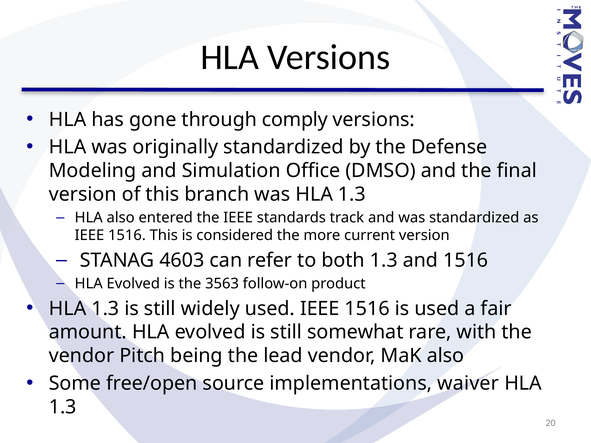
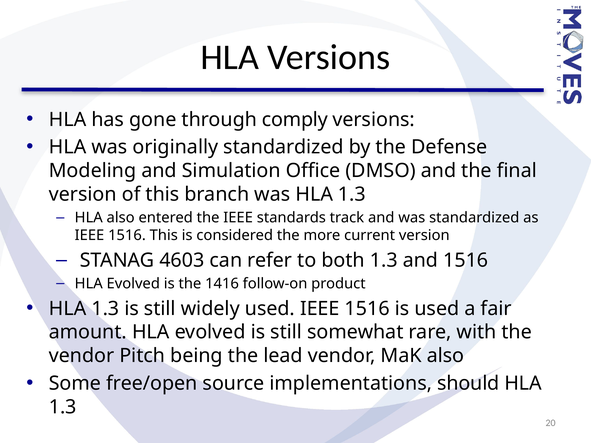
3563: 3563 -> 1416
waiver: waiver -> should
